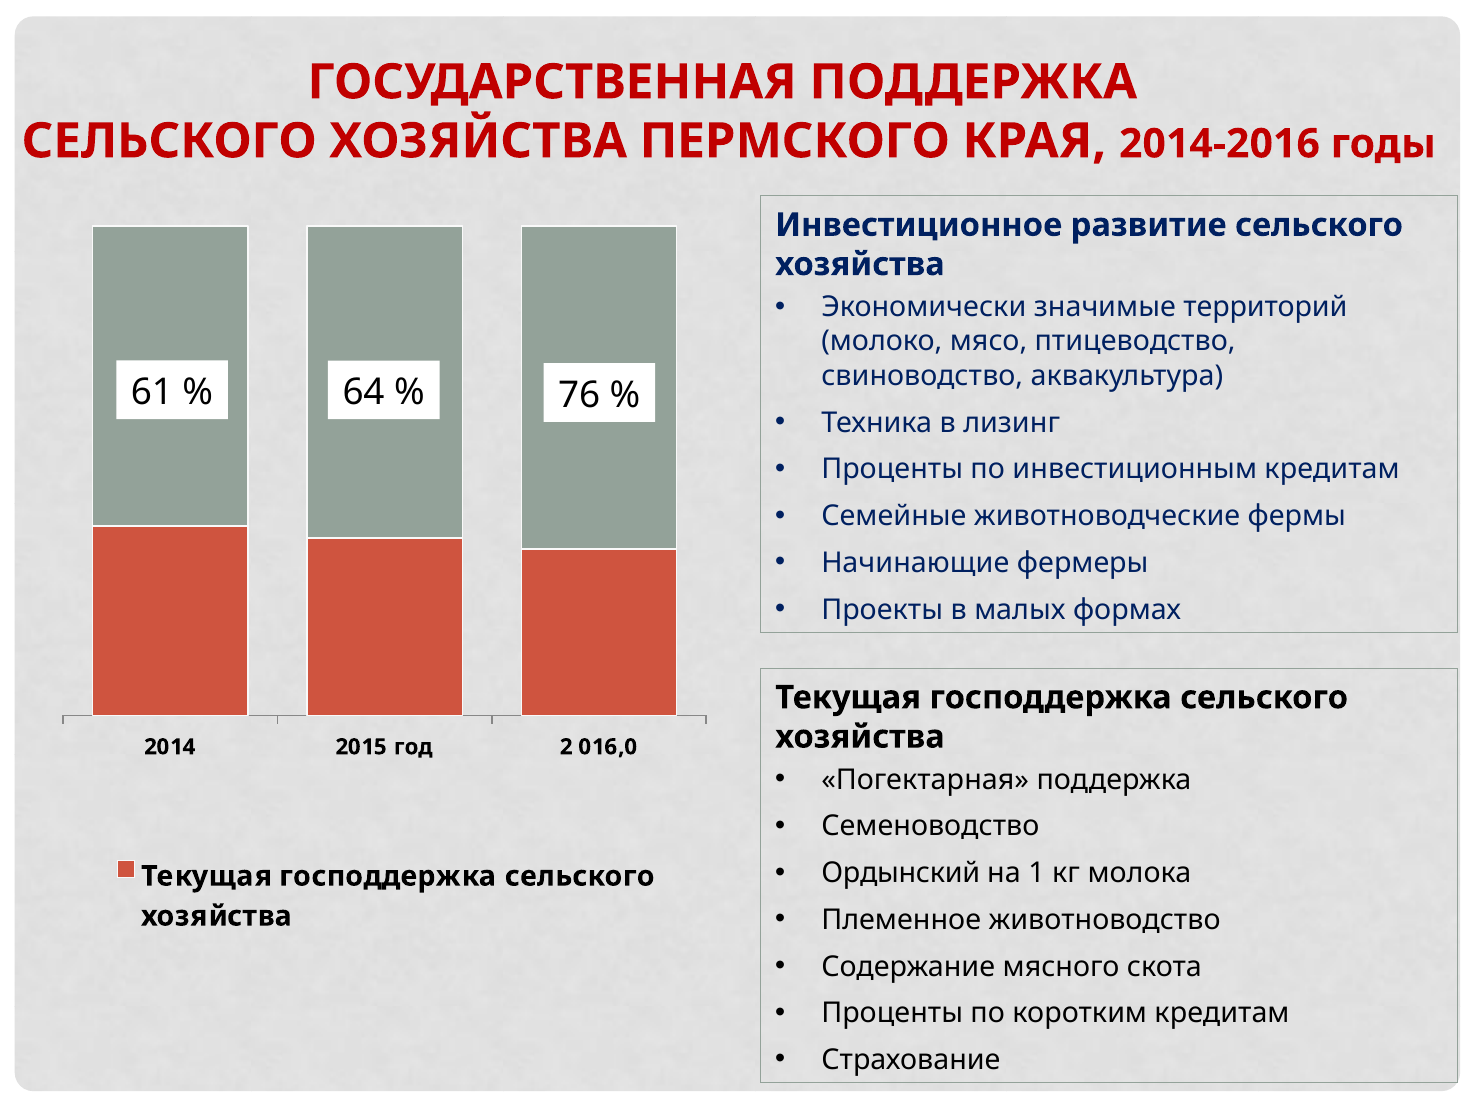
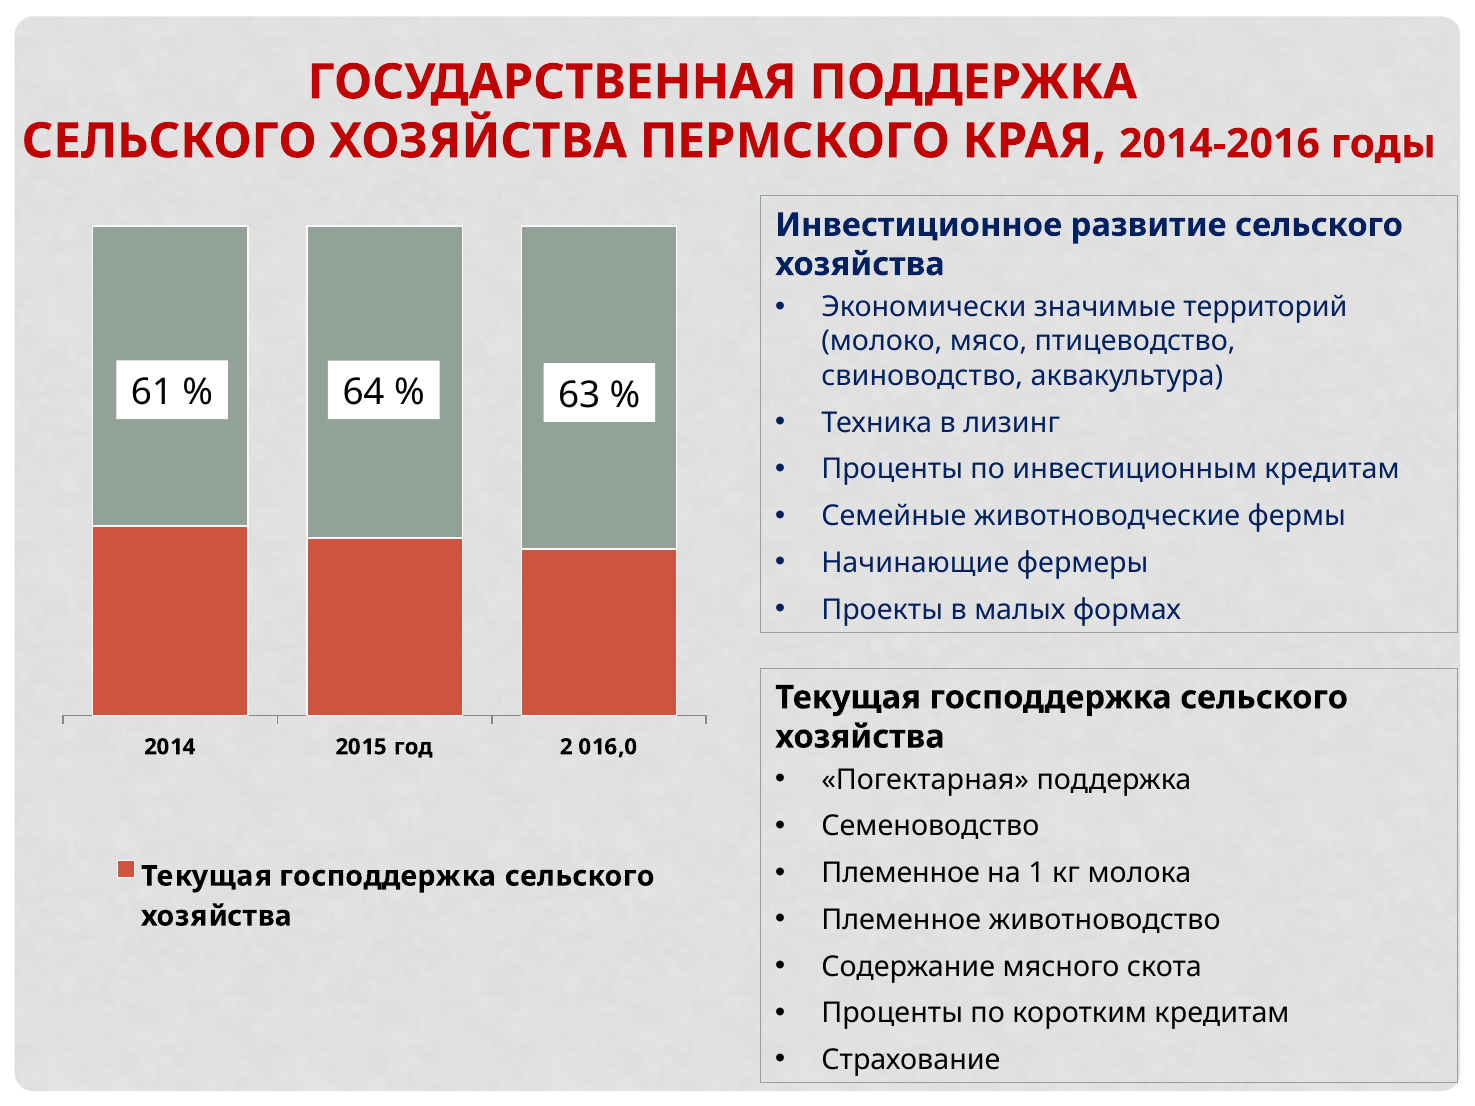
76: 76 -> 63
Ордынский at (901, 873): Ордынский -> Племенное
